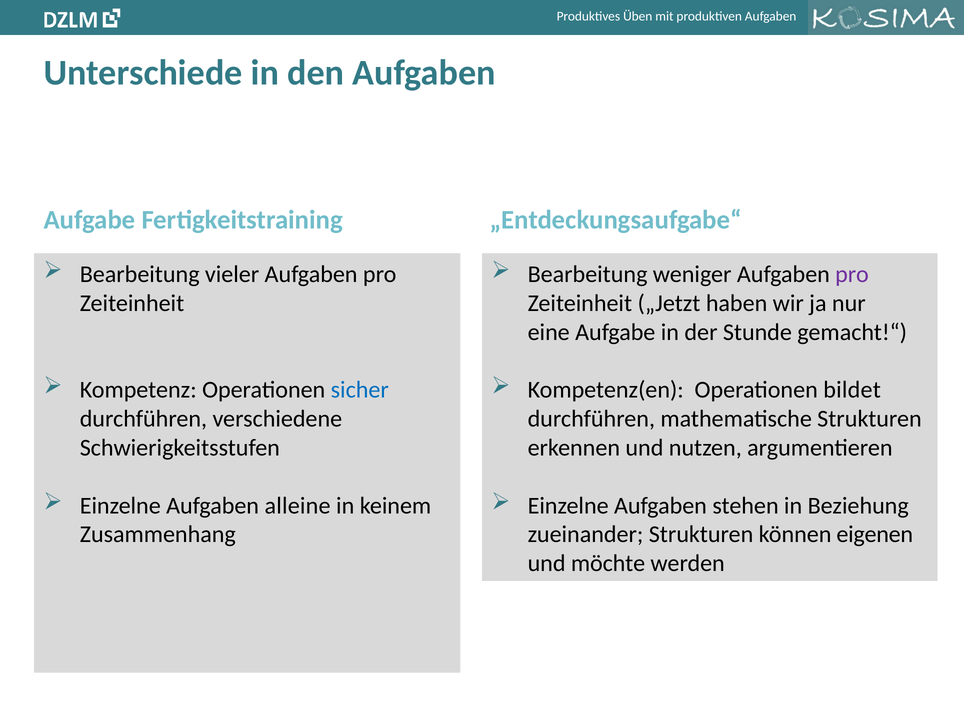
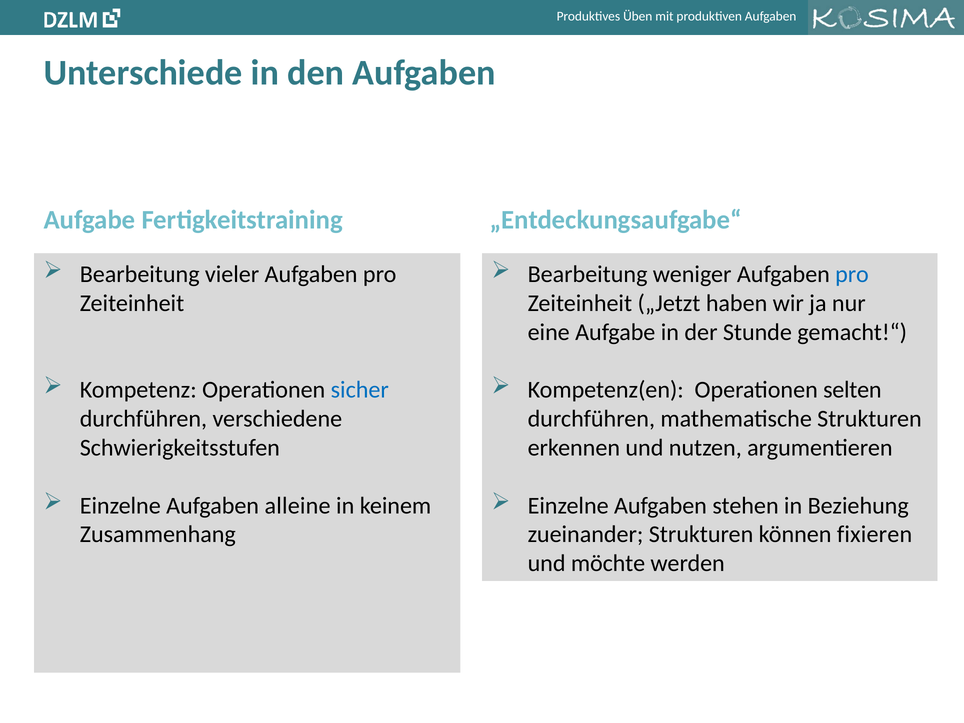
pro at (852, 274) colour: purple -> blue
bildet: bildet -> selten
eigenen: eigenen -> fixieren
